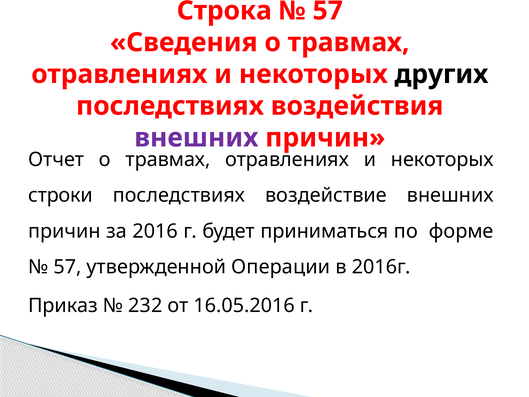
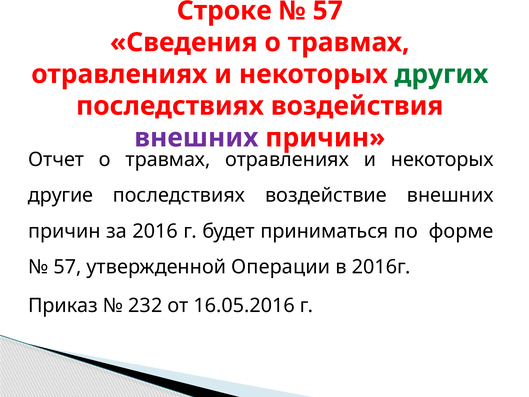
Строка: Строка -> Строке
других colour: black -> green
строки: строки -> другие
